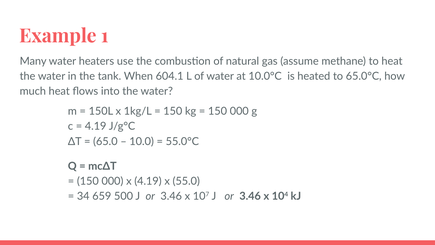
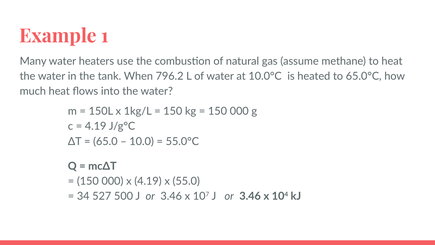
604.1: 604.1 -> 796.2
659: 659 -> 527
